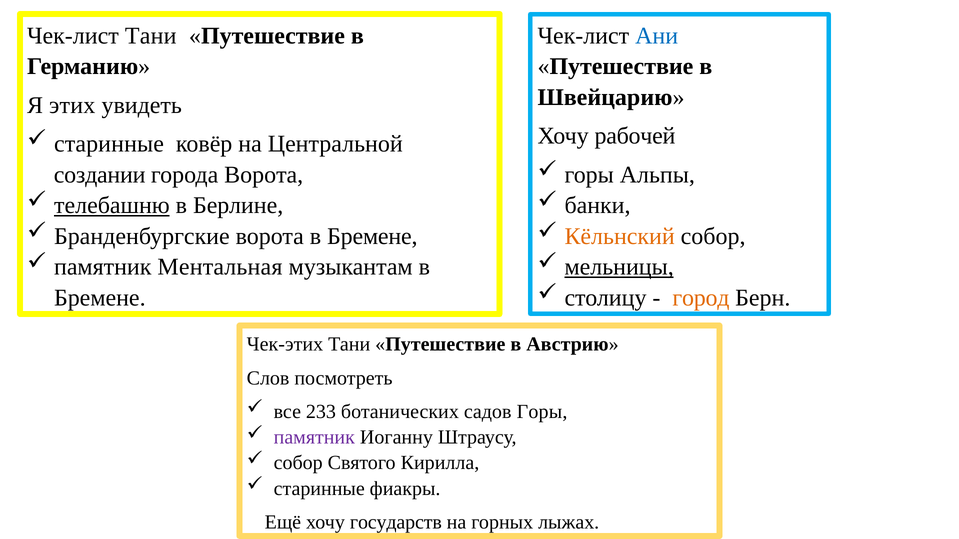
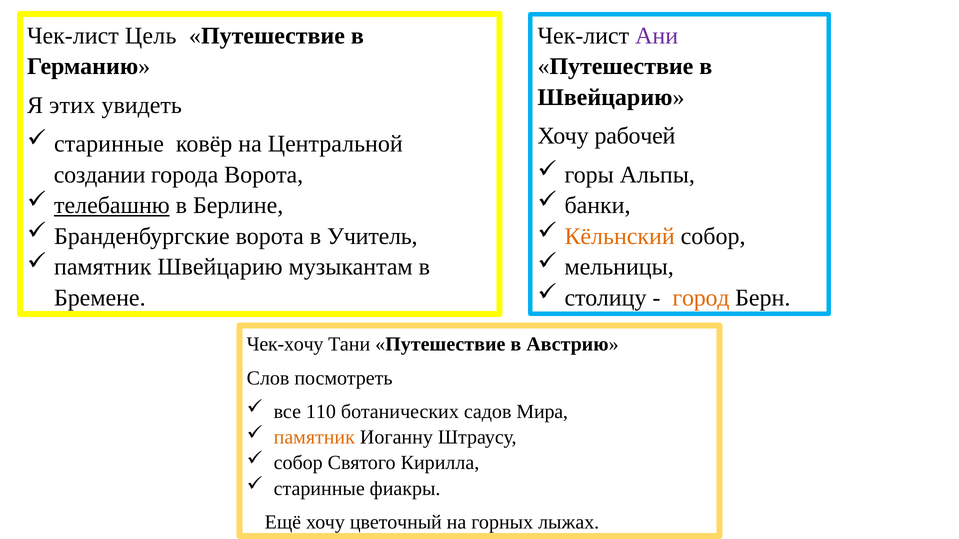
Чек-лист Тани: Тани -> Цель
Ани colour: blue -> purple
ворота в Бремене: Бремене -> Учитель
памятник Ментальная: Ментальная -> Швейцарию
мельницы underline: present -> none
Чек-этих: Чек-этих -> Чек-хочу
233: 233 -> 110
садов Горы: Горы -> Мира
памятник at (314, 438) colour: purple -> orange
государств: государств -> цветочный
